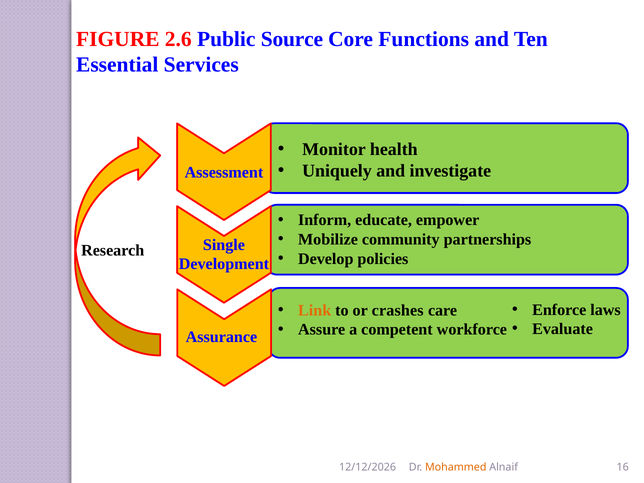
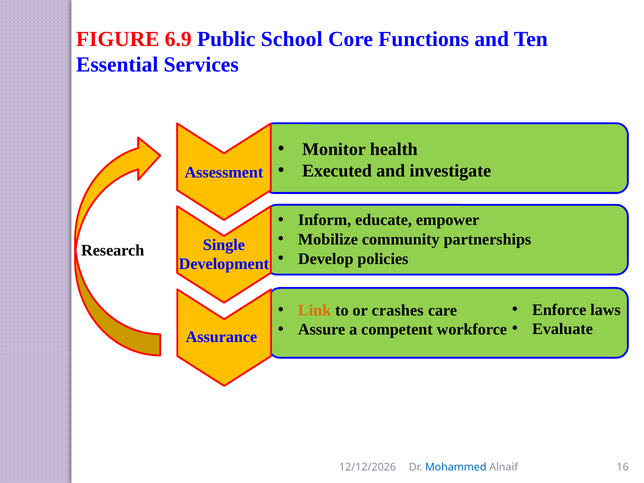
2.6: 2.6 -> 6.9
Source: Source -> School
Uniquely: Uniquely -> Executed
Mohammed colour: orange -> blue
